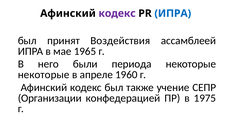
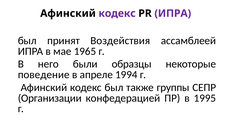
ИПРА at (173, 13) colour: blue -> purple
периода: периода -> образцы
некоторые at (44, 75): некоторые -> поведение
1960: 1960 -> 1994
учение: учение -> группы
1975: 1975 -> 1995
